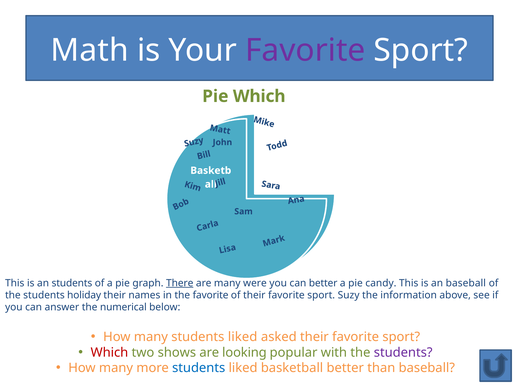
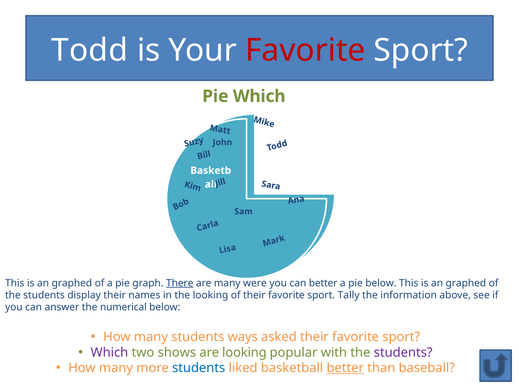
Math at (90, 50): Math -> Todd
Favorite at (305, 50) colour: purple -> red
students at (72, 283): students -> graphed
pie candy: candy -> below
baseball at (466, 283): baseball -> graphed
holiday: holiday -> display
the favorite: favorite -> looking
sport Suzy: Suzy -> Tally
many students liked: liked -> ways
Which at (109, 353) colour: red -> purple
better at (345, 368) underline: none -> present
